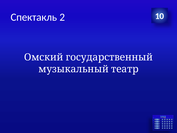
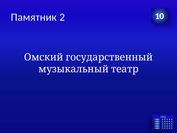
Спектакль: Спектакль -> Памятник
